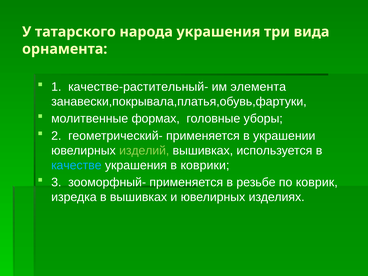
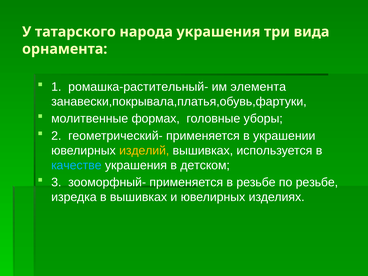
качестве-растительный-: качестве-растительный- -> ромашка-растительный-
изделий colour: light green -> yellow
коврики: коврики -> детском
по коврик: коврик -> резьбе
